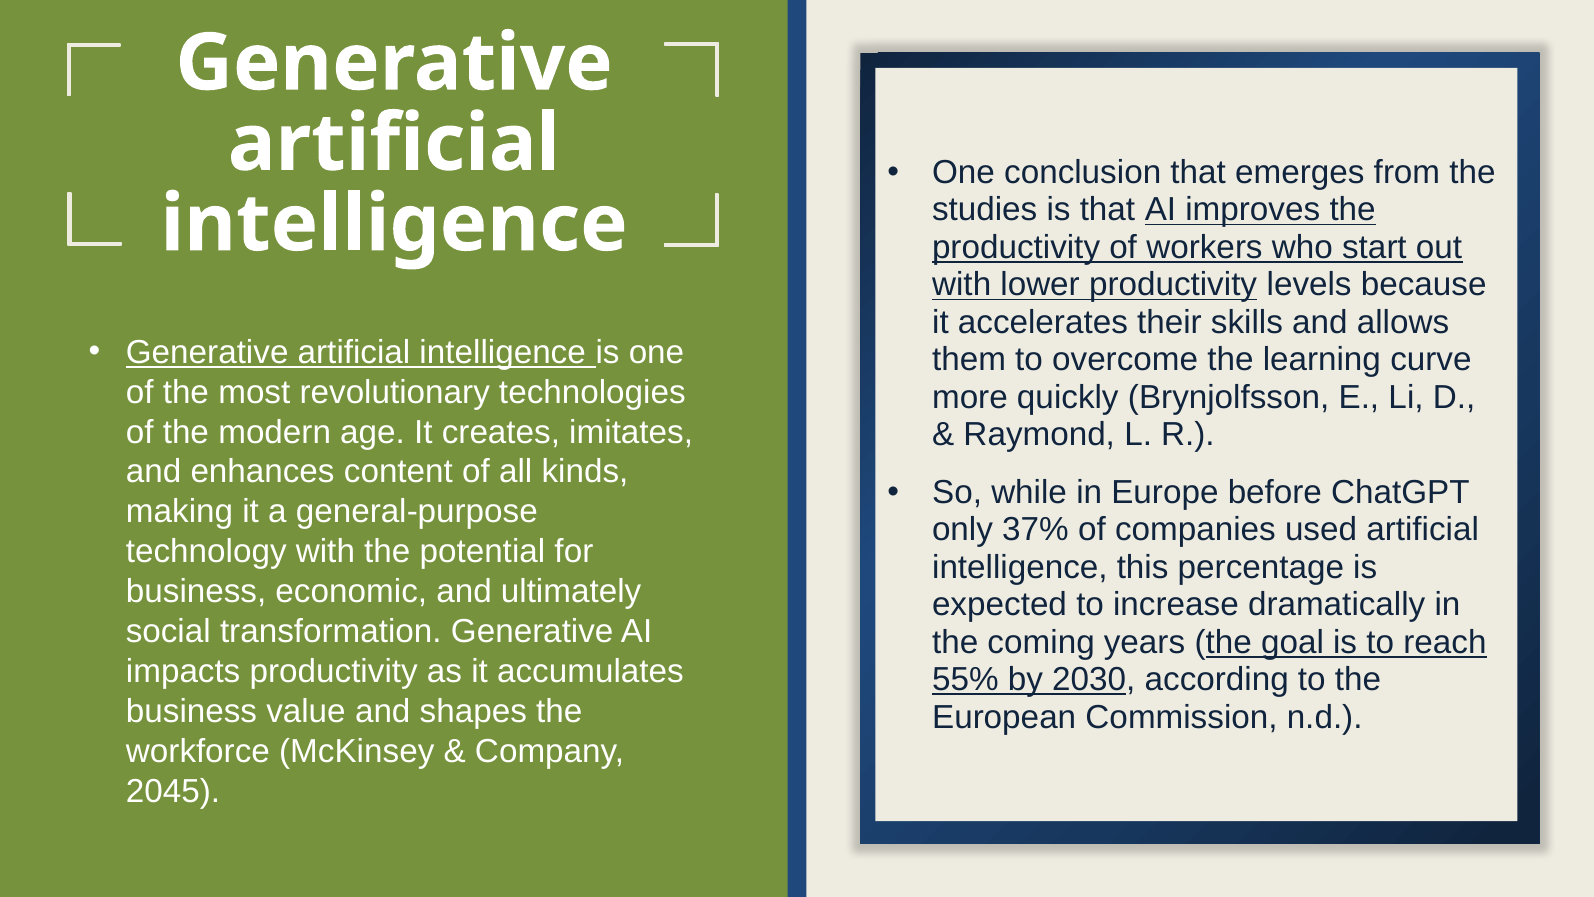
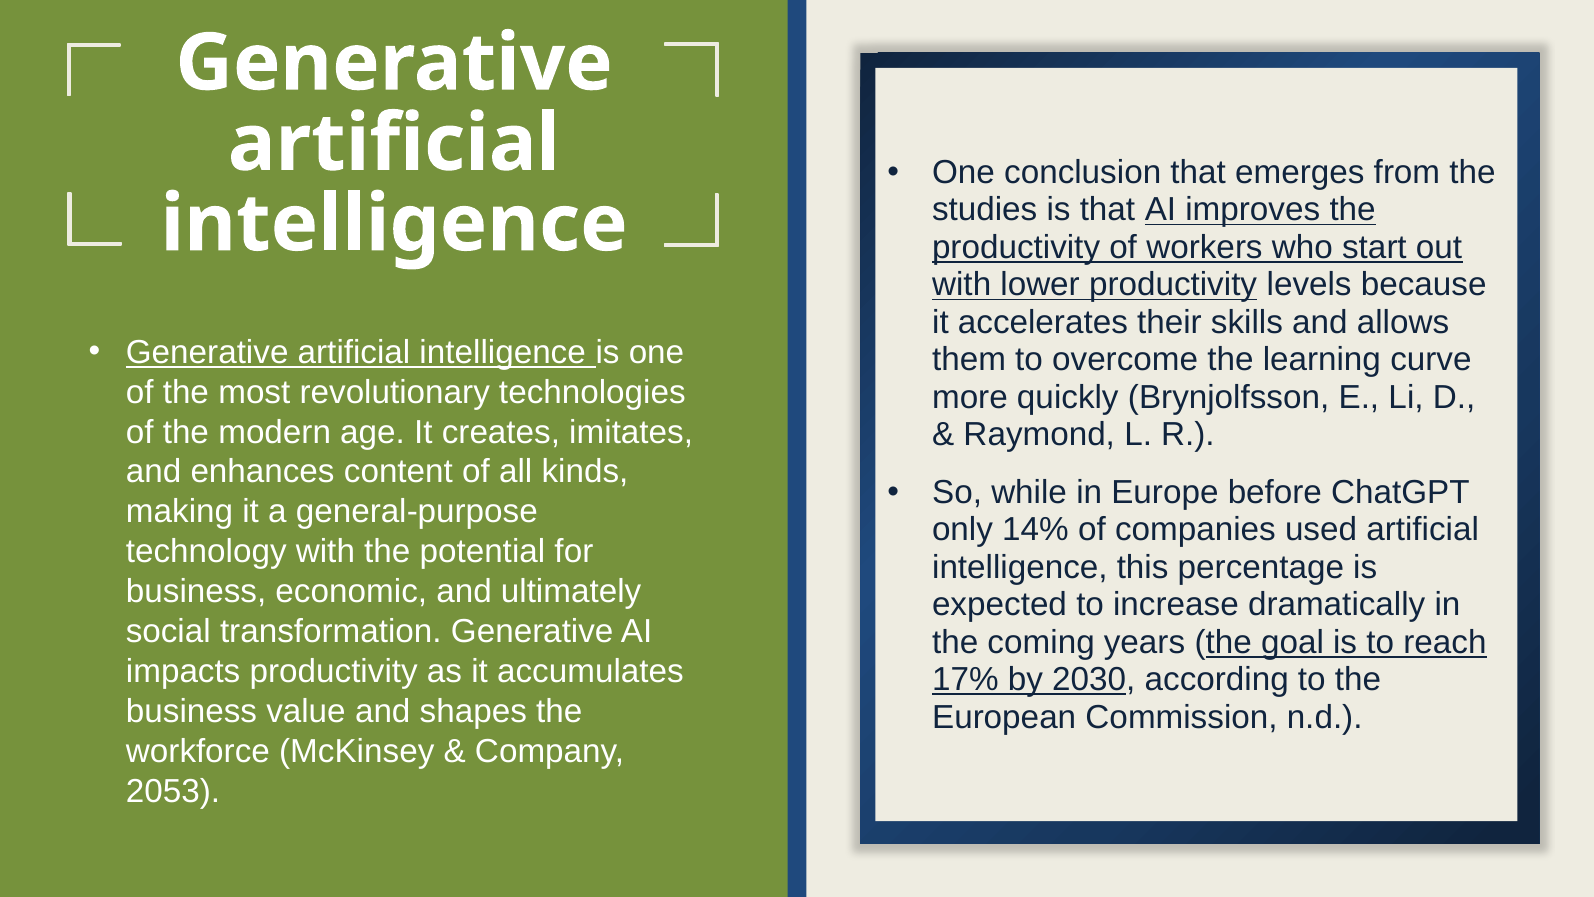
37%: 37% -> 14%
55%: 55% -> 17%
2045: 2045 -> 2053
